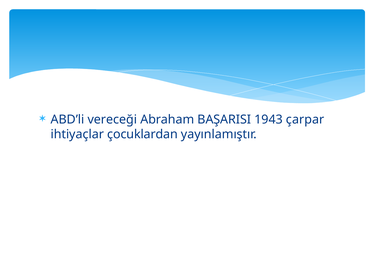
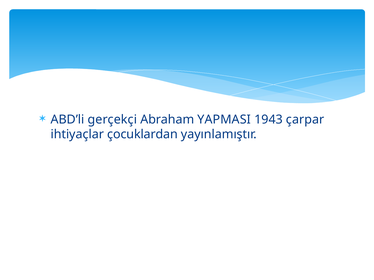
vereceği: vereceği -> gerçekçi
BAŞARISI: BAŞARISI -> YAPMASI
